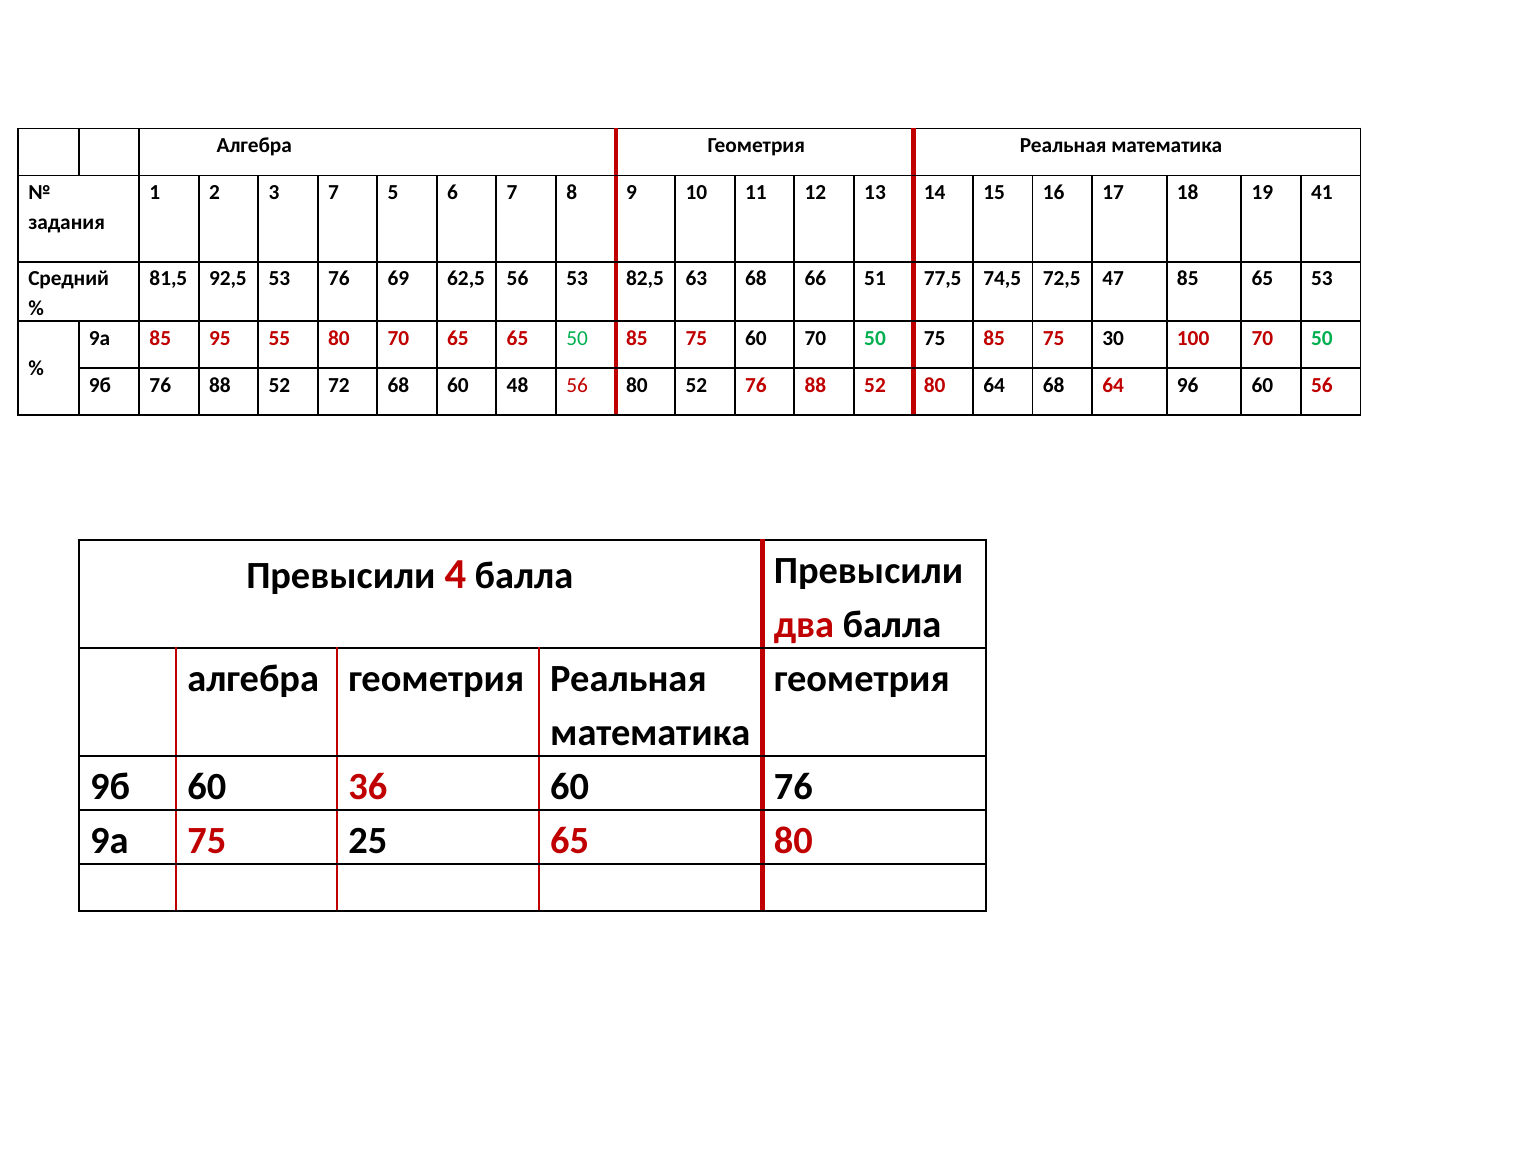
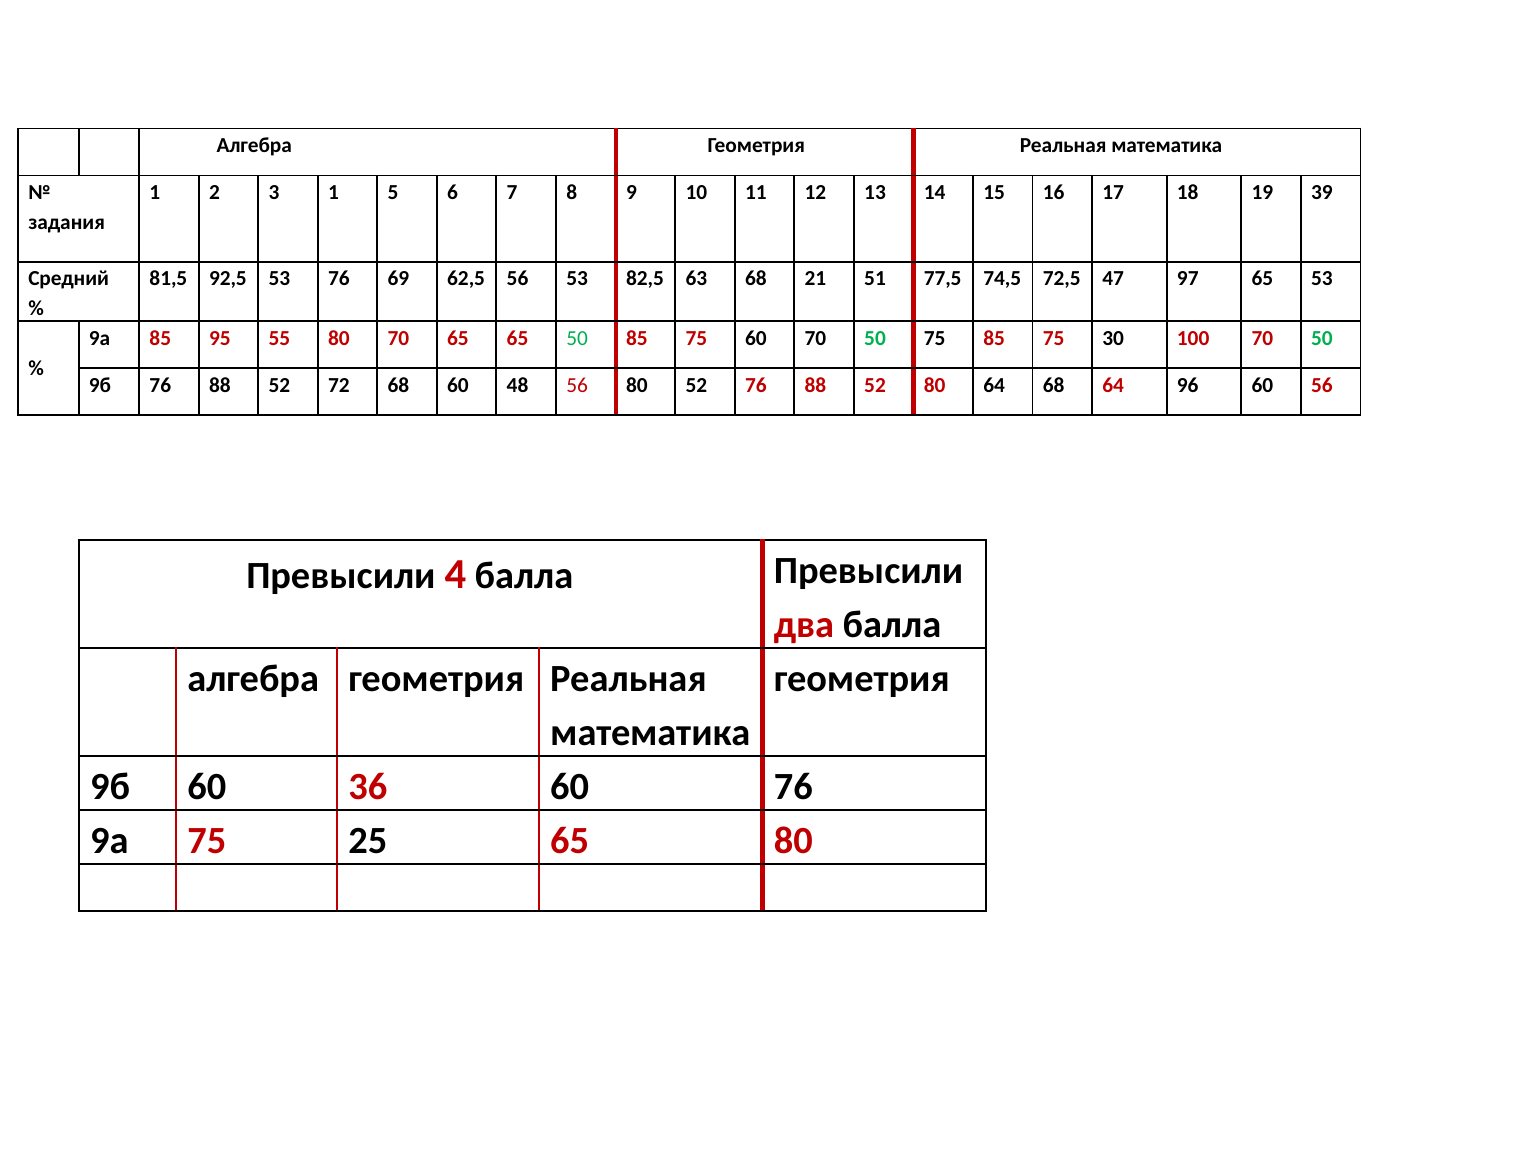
3 7: 7 -> 1
41: 41 -> 39
66: 66 -> 21
47 85: 85 -> 97
